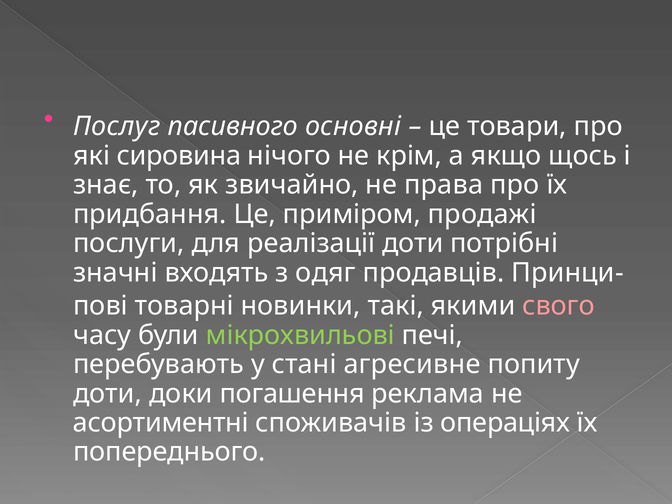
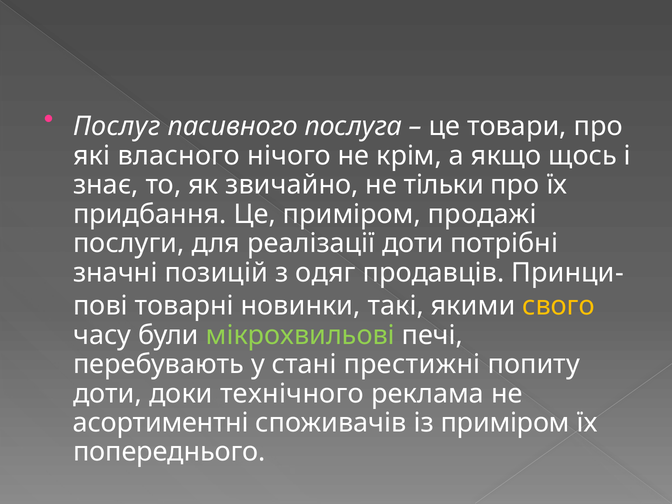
основні: основні -> послуга
сировина: сировина -> власного
права: права -> тільки
входять: входять -> позицій
свого colour: pink -> yellow
агресивне: агресивне -> престижні
погашення: погашення -> технічного
із операціях: операціях -> приміром
